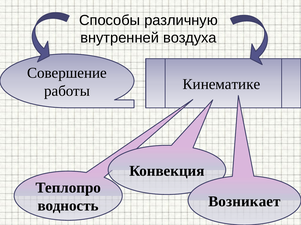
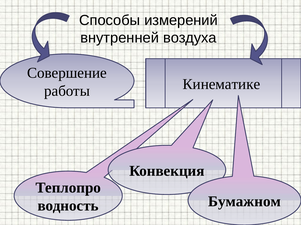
различную: различную -> измерений
Возникает: Возникает -> Бумажном
